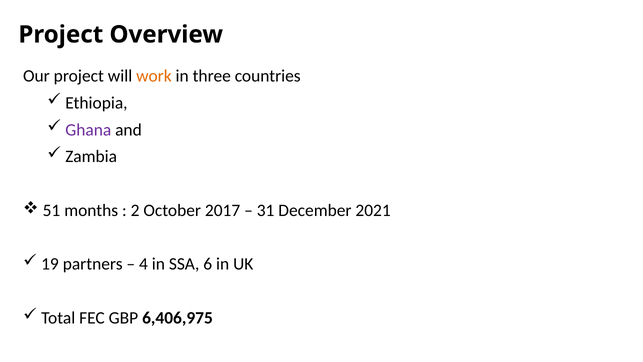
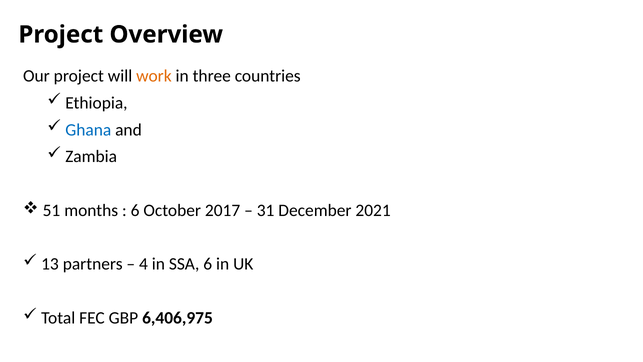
Ghana colour: purple -> blue
2 at (135, 210): 2 -> 6
19: 19 -> 13
